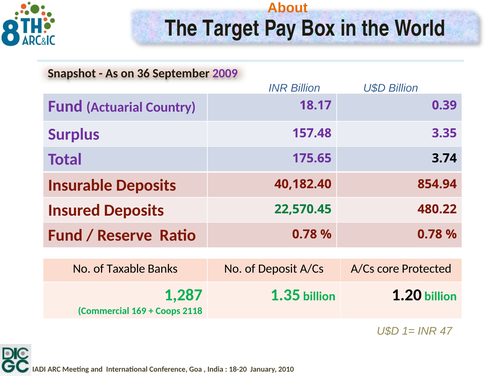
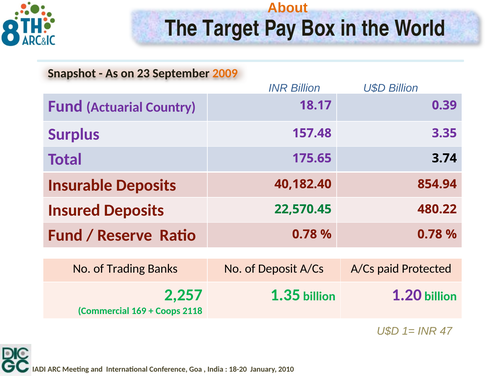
36: 36 -> 23
2009 colour: purple -> orange
Taxable: Taxable -> Trading
core: core -> paid
1,287: 1,287 -> 2,257
1.20 colour: black -> purple
